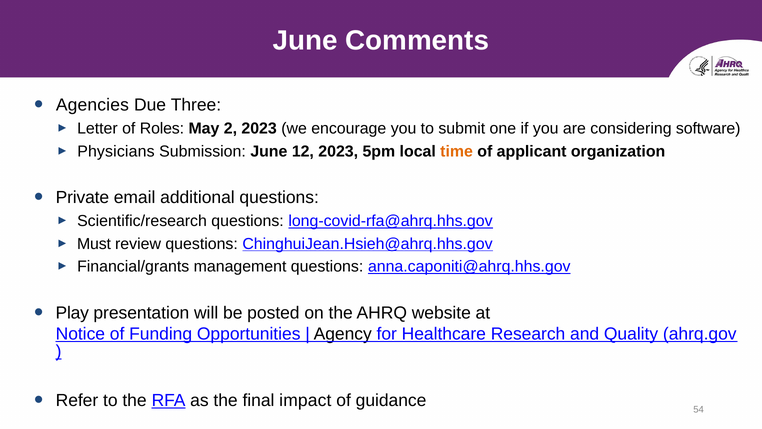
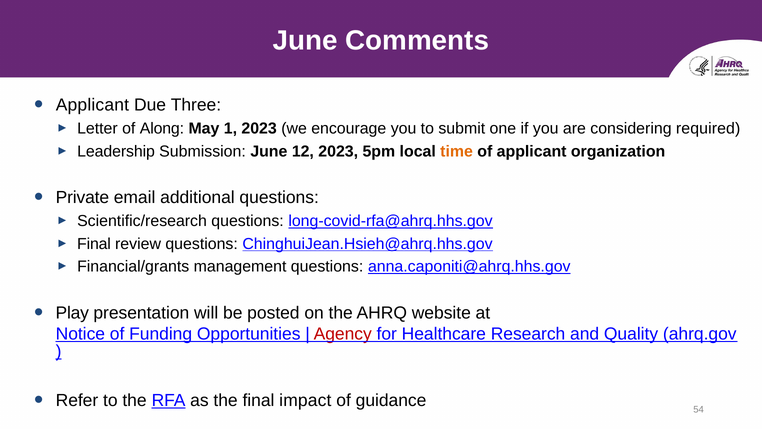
Agencies at (92, 105): Agencies -> Applicant
Roles: Roles -> Along
2: 2 -> 1
software: software -> required
Physicians: Physicians -> Leadership
Must at (94, 244): Must -> Final
Agency colour: black -> red
